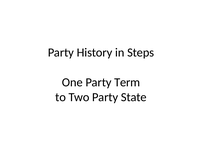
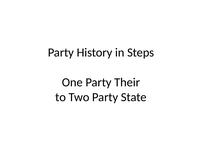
Term: Term -> Their
